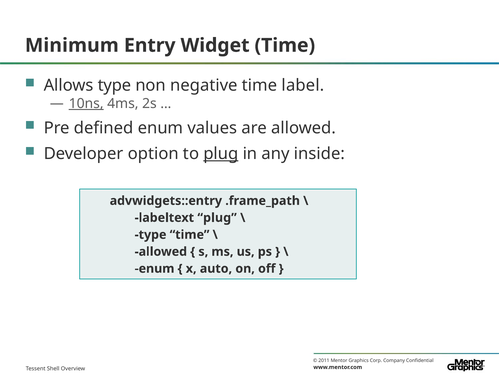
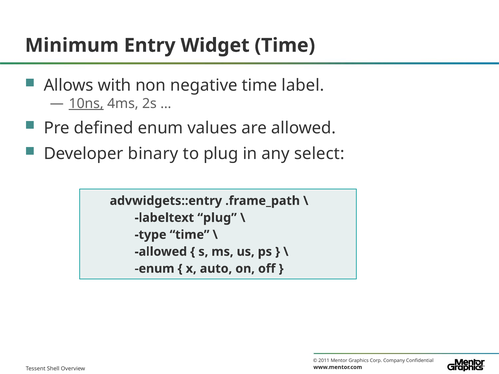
Allows type: type -> with
option: option -> binary
plug at (221, 154) underline: present -> none
inside: inside -> select
